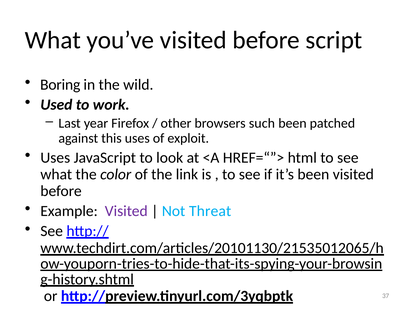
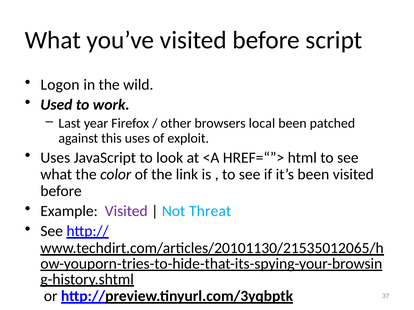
Boring: Boring -> Logon
such: such -> local
